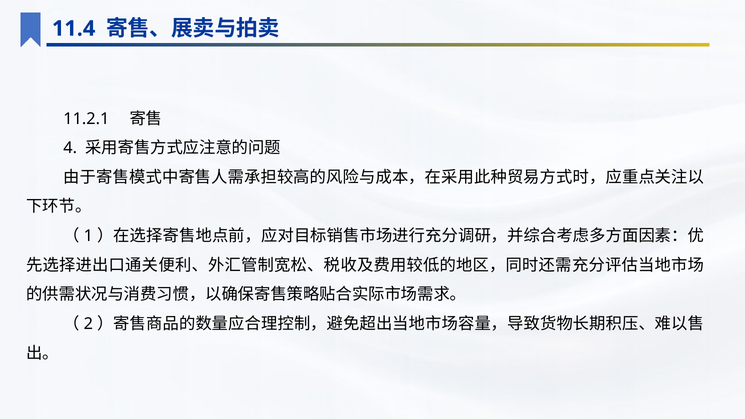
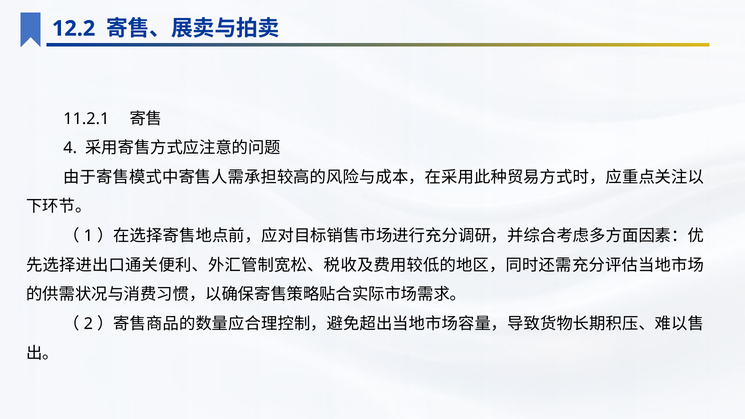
11.4: 11.4 -> 12.2
